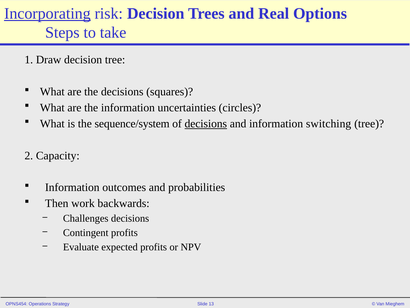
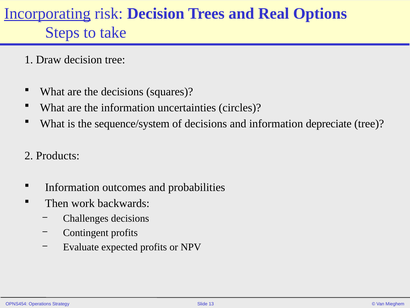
decisions at (206, 123) underline: present -> none
switching: switching -> depreciate
Capacity: Capacity -> Products
